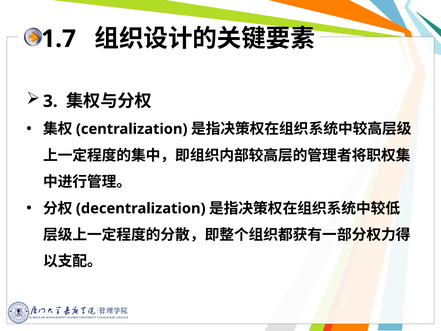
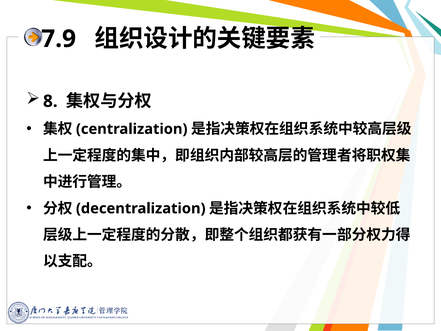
1.7: 1.7 -> 7.9
3: 3 -> 8
